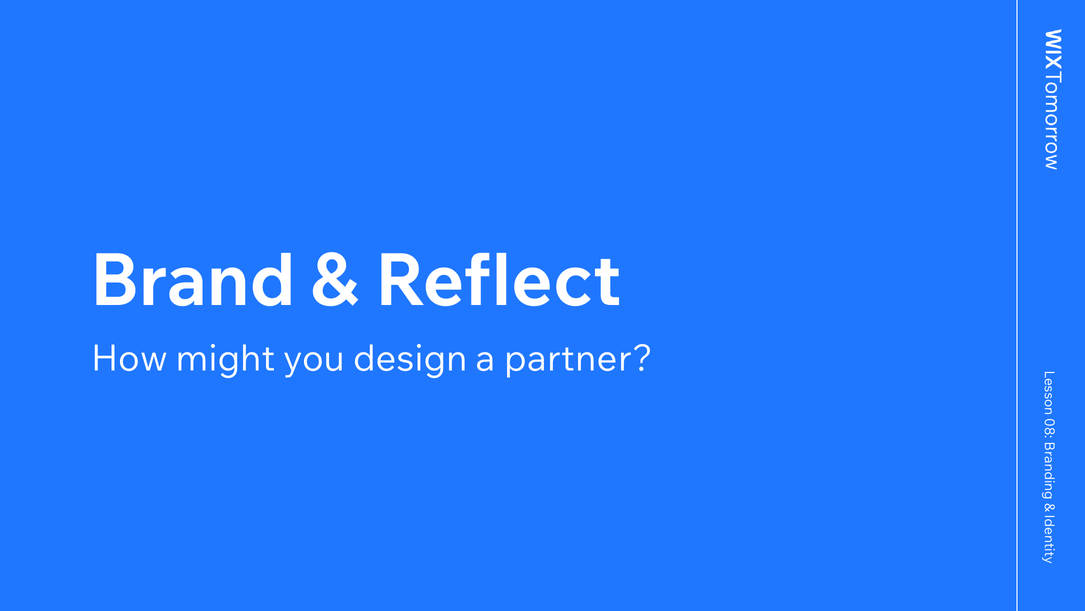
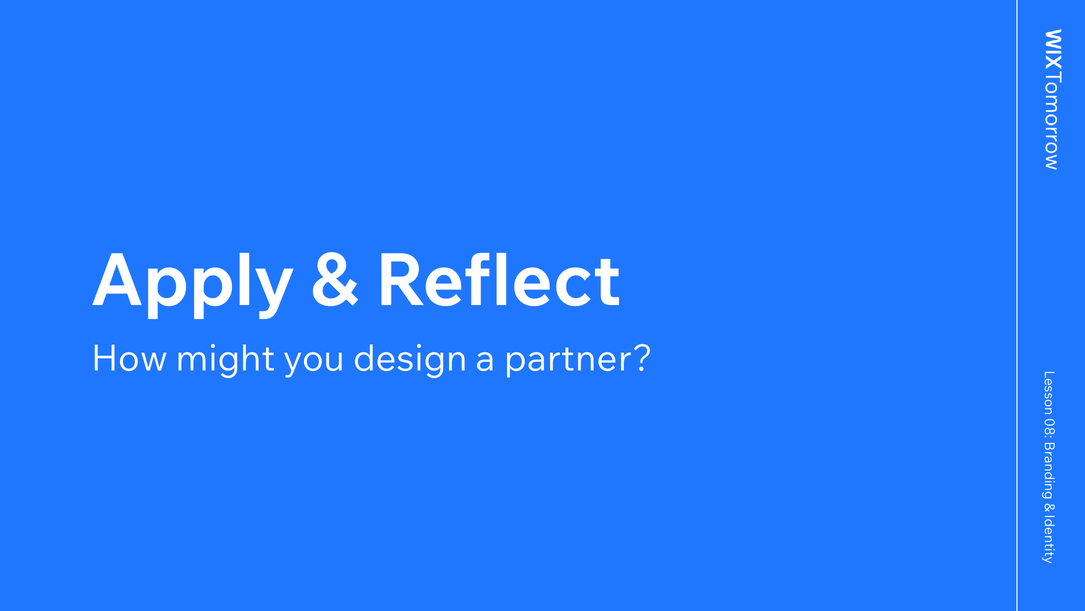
Brand: Brand -> Apply
